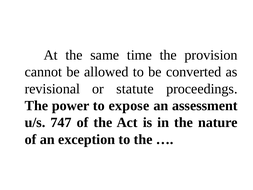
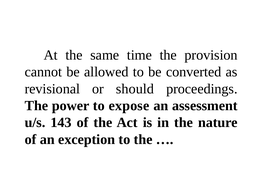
statute: statute -> should
747: 747 -> 143
